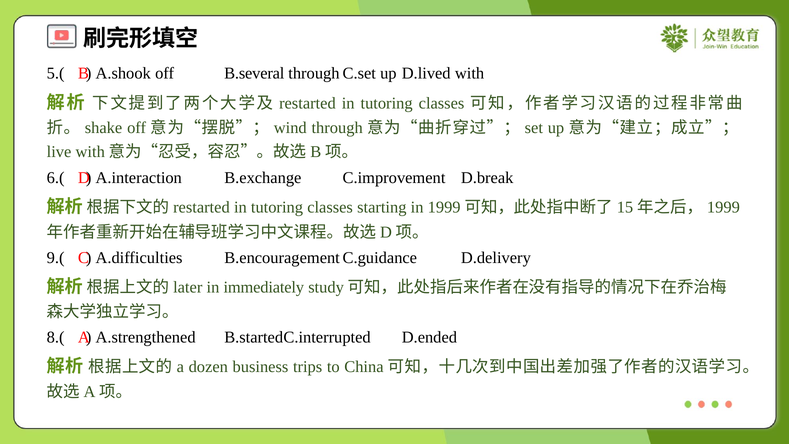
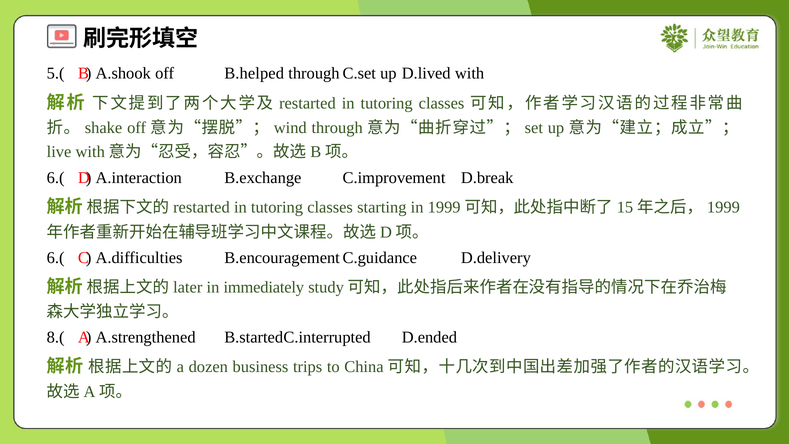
B.several: B.several -> B.helped
9.( at (56, 258): 9.( -> 6.(
